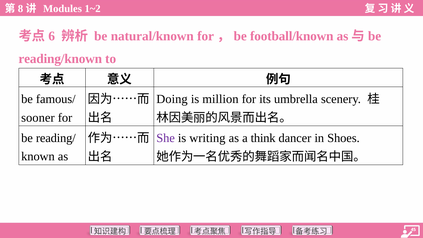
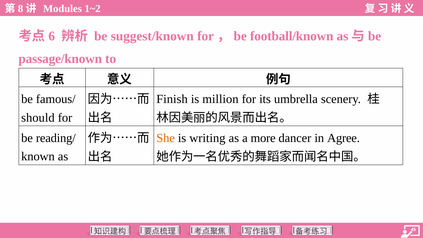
natural/known: natural/known -> suggest/known
reading/known: reading/known -> passage/known
Doing: Doing -> Finish
sooner: sooner -> should
She colour: purple -> orange
think: think -> more
Shoes: Shoes -> Agree
